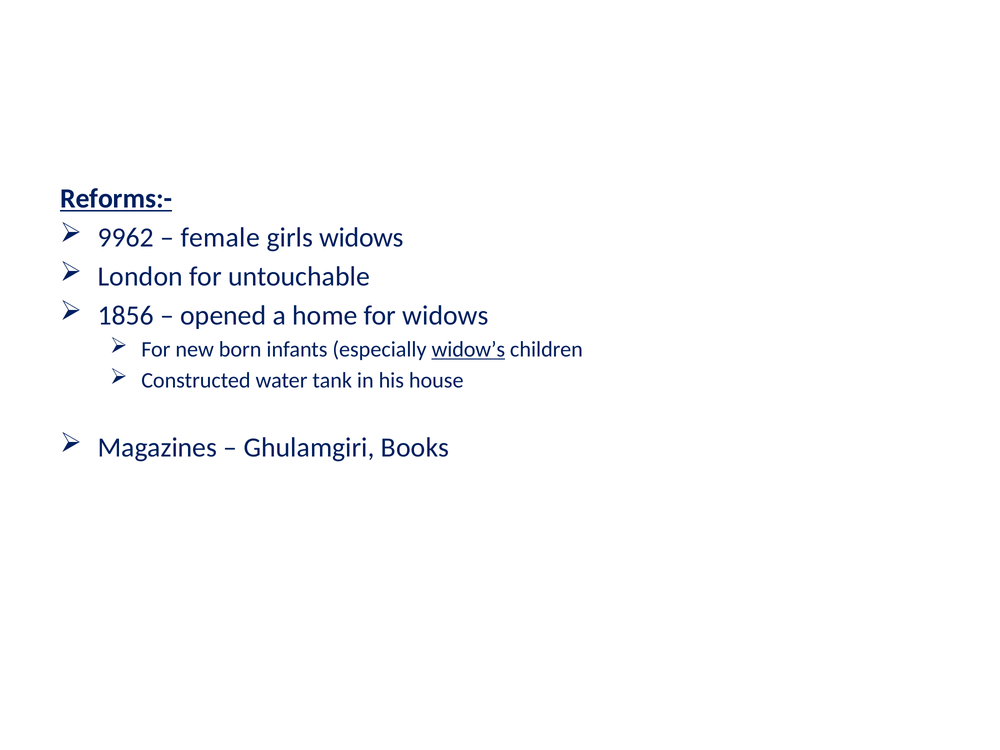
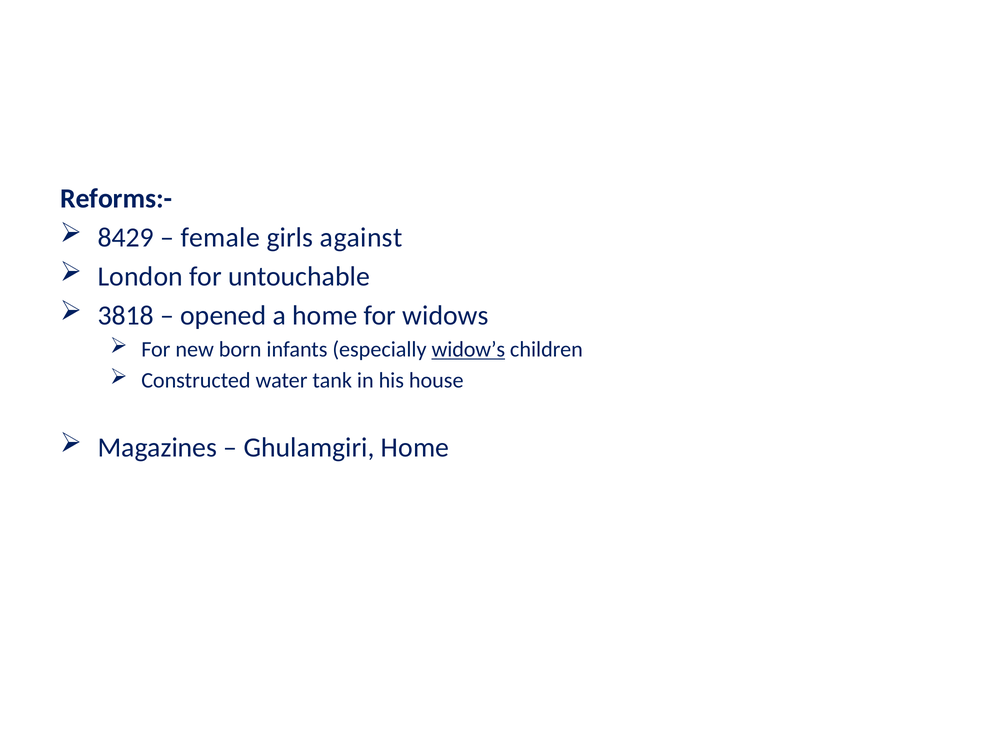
Reforms:- underline: present -> none
9962: 9962 -> 8429
girls widows: widows -> against
1856: 1856 -> 3818
Ghulamgiri Books: Books -> Home
